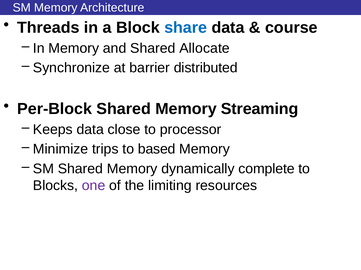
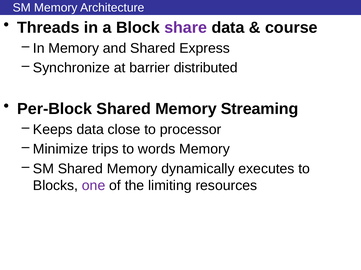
share colour: blue -> purple
Allocate: Allocate -> Express
based: based -> words
complete: complete -> executes
